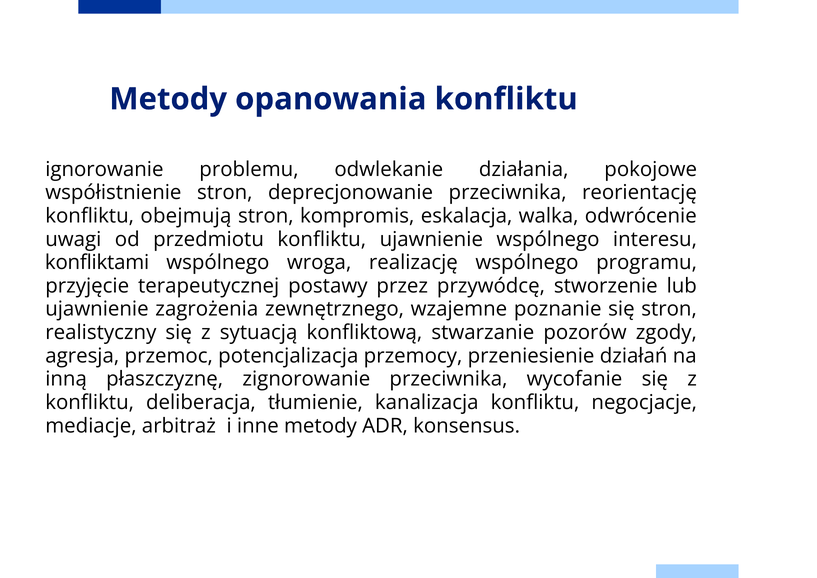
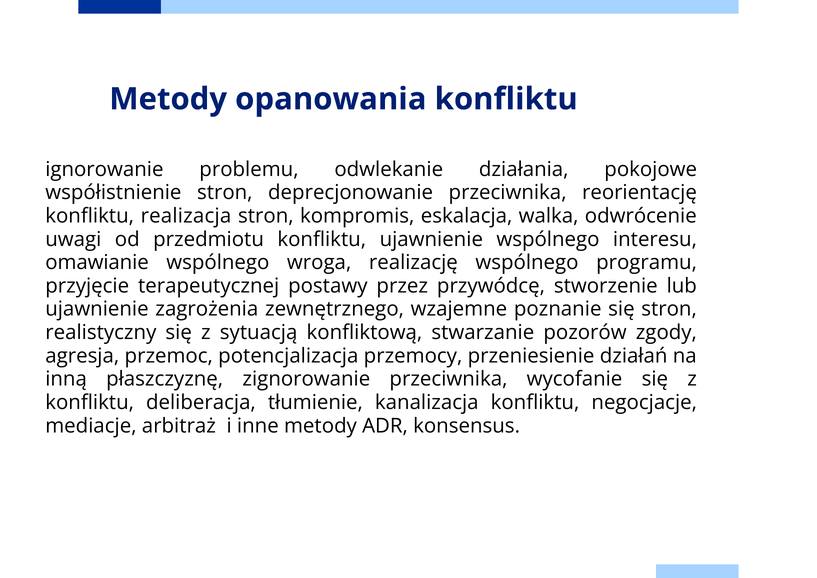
obejmują: obejmują -> realizacja
konfliktami: konfliktami -> omawianie
